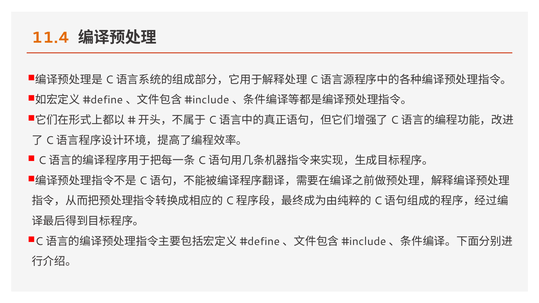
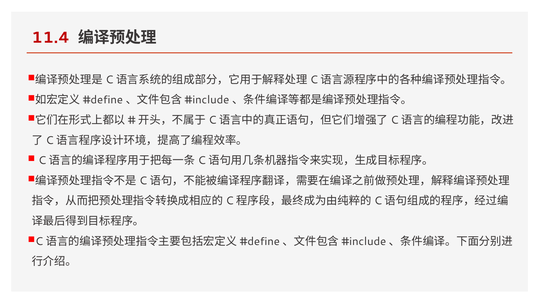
11.4 colour: orange -> red
